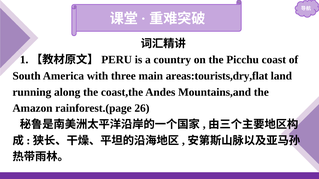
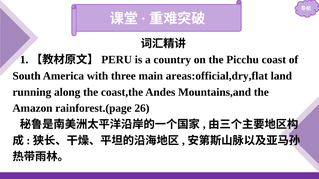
areas:tourists,dry,flat: areas:tourists,dry,flat -> areas:official,dry,flat
